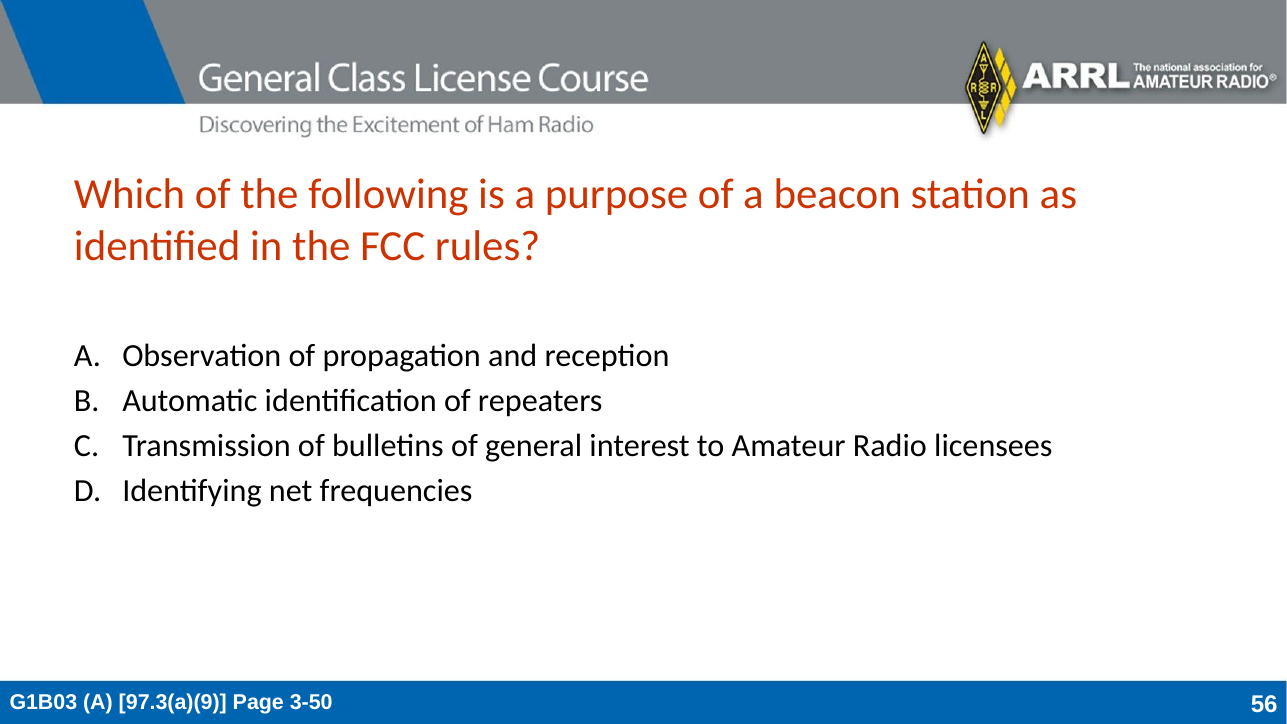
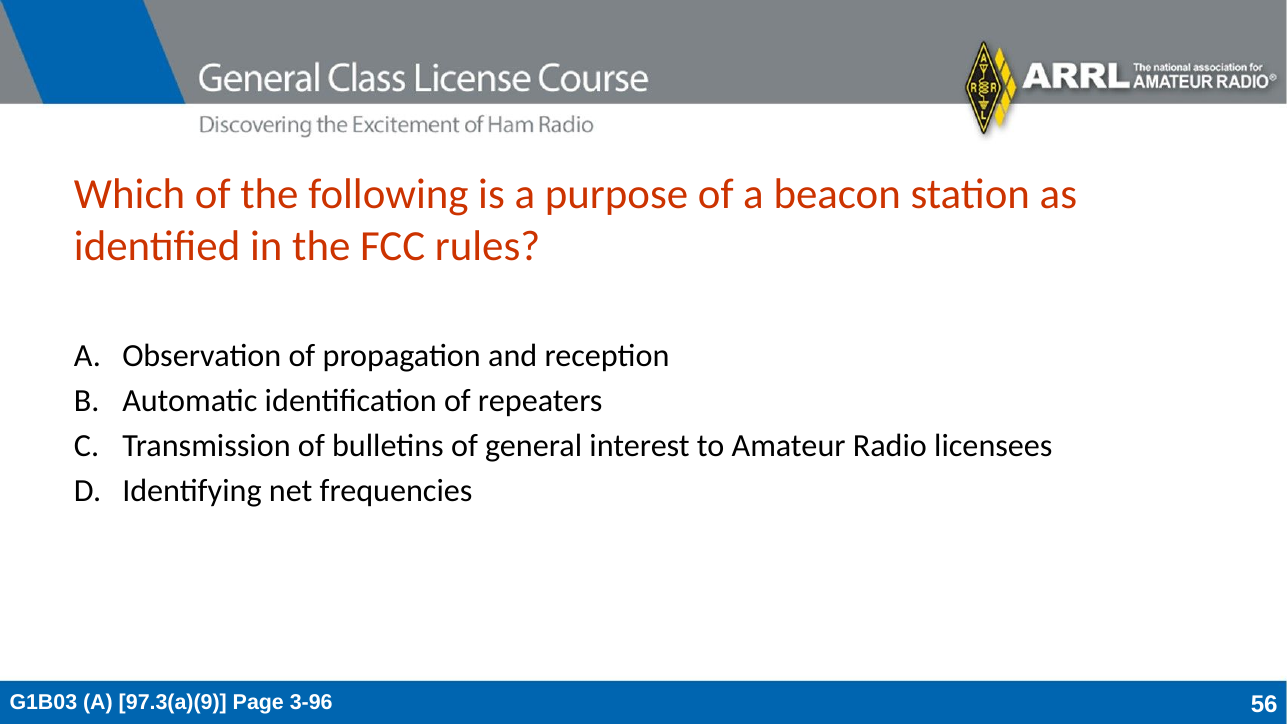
3-50: 3-50 -> 3-96
